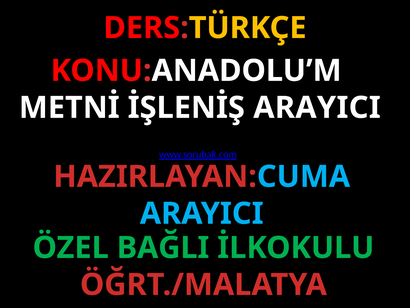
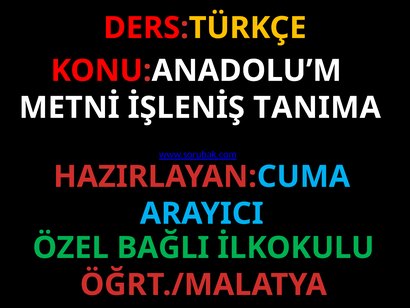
İŞLENİŞ ARAYICI: ARAYICI -> TANIMA
